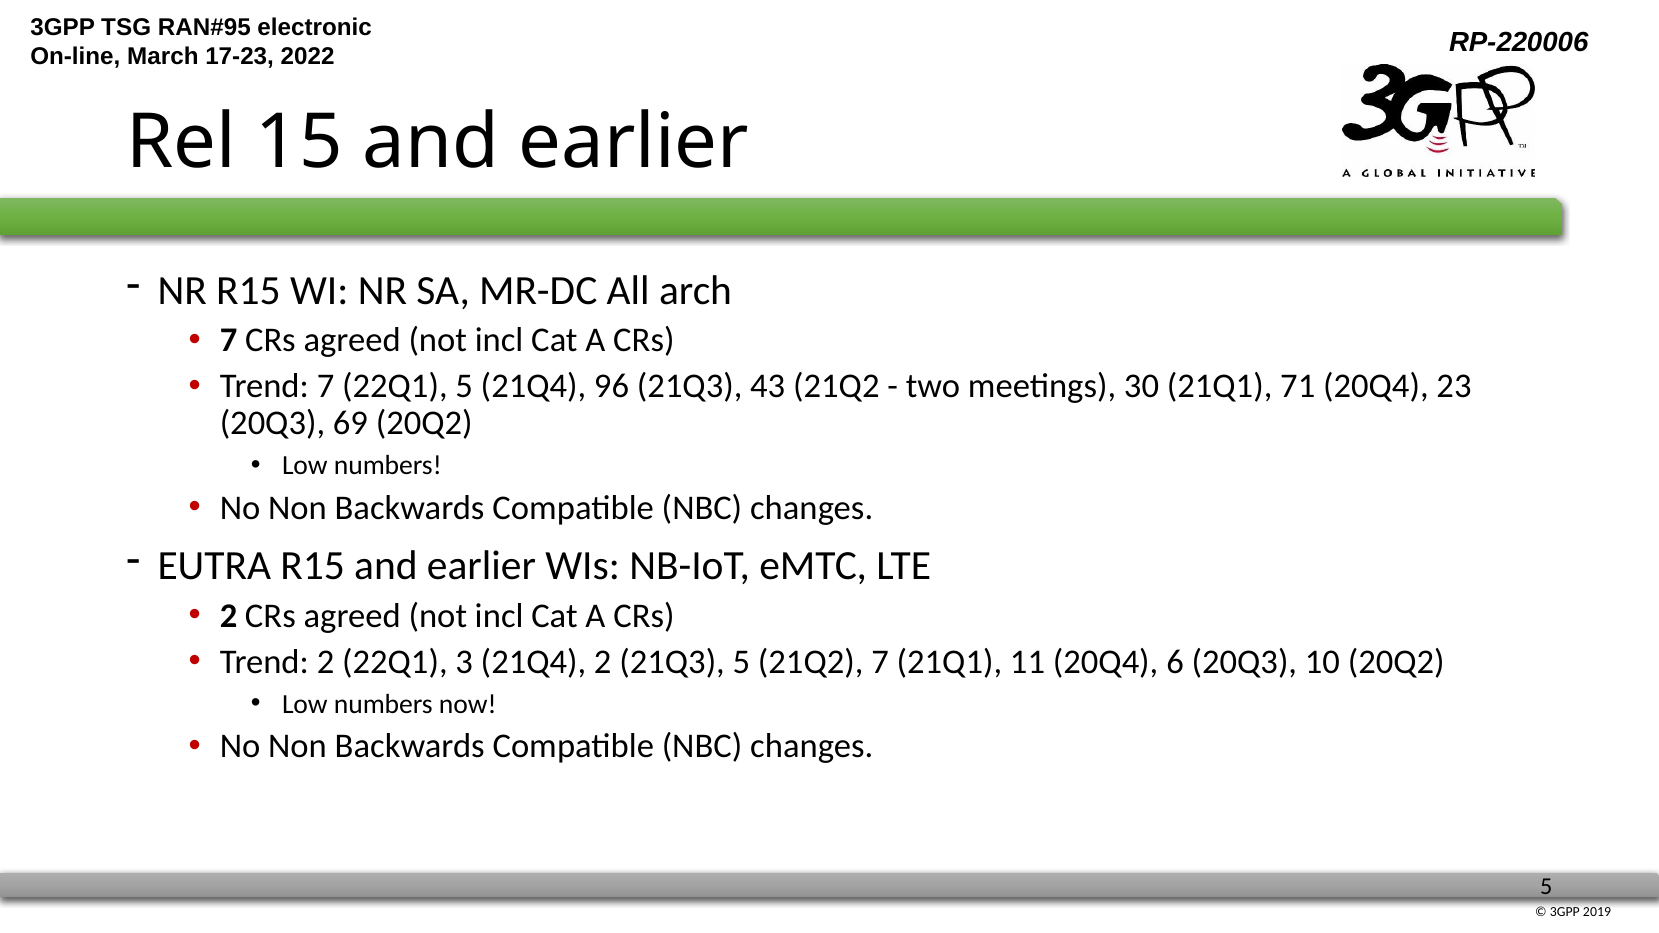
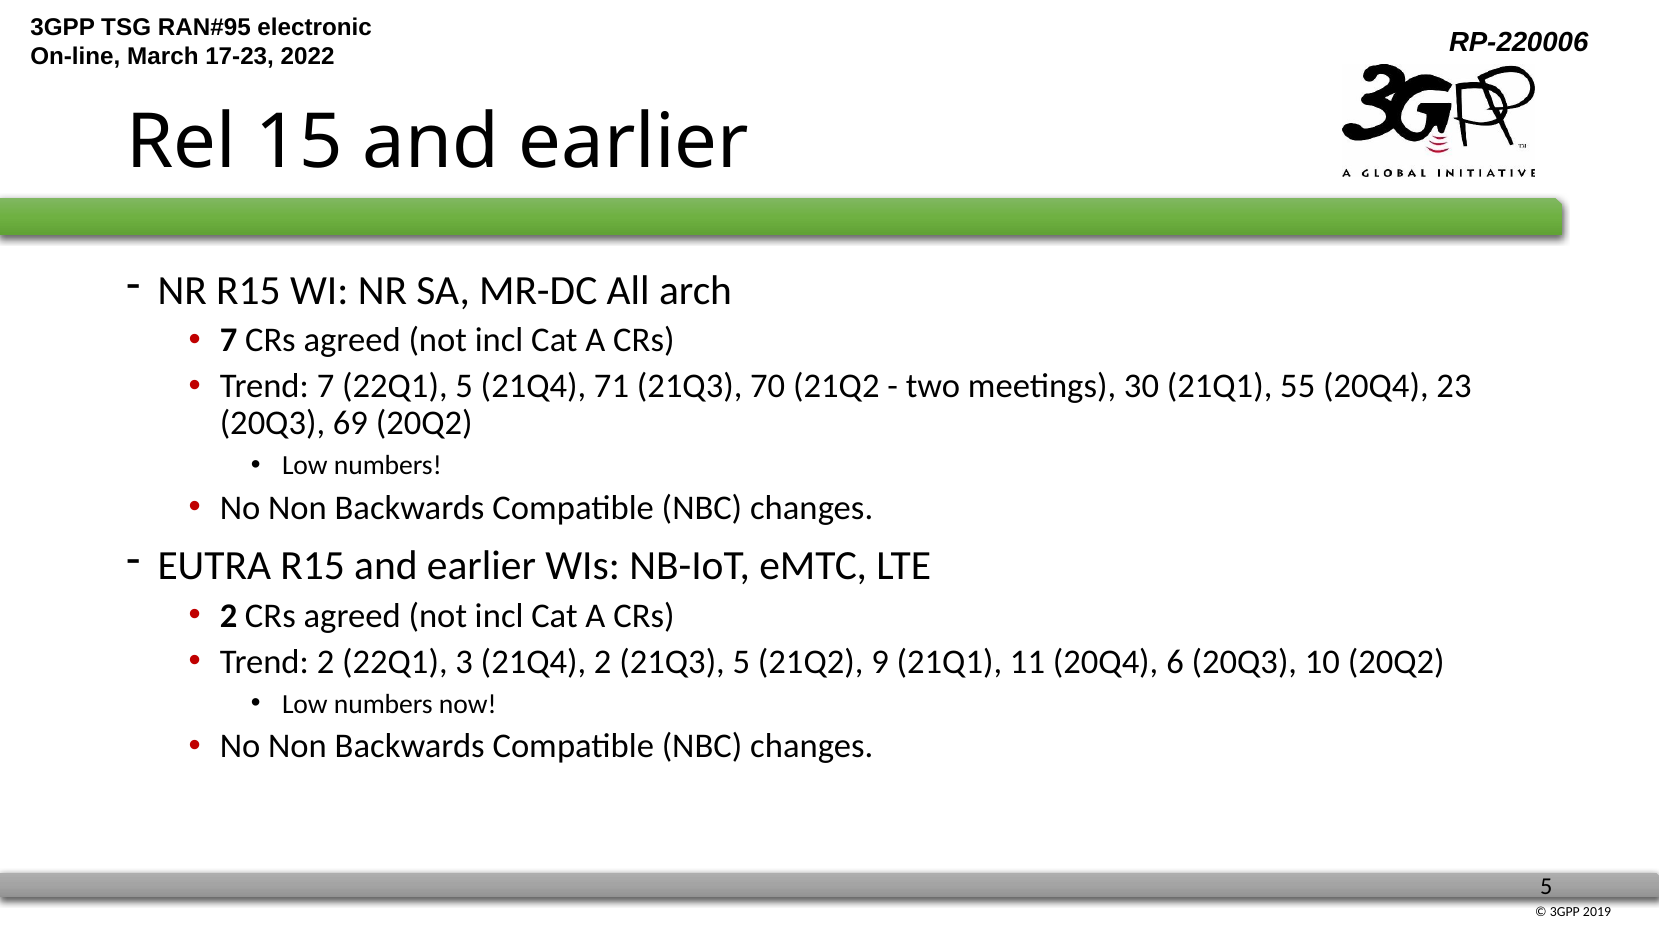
96: 96 -> 71
43: 43 -> 70
71: 71 -> 55
21Q2 7: 7 -> 9
